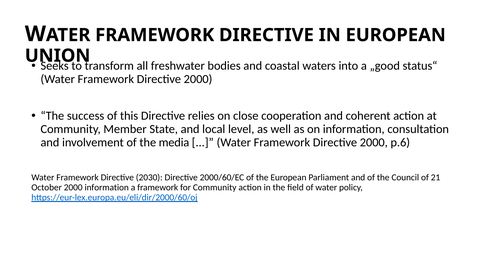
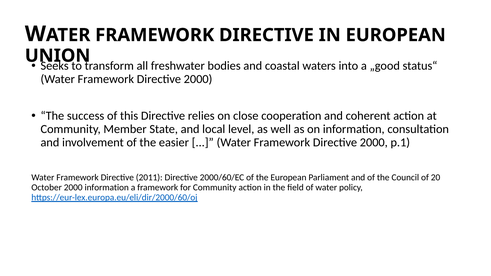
media: media -> easier
p.6: p.6 -> p.1
2030: 2030 -> 2011
21: 21 -> 20
